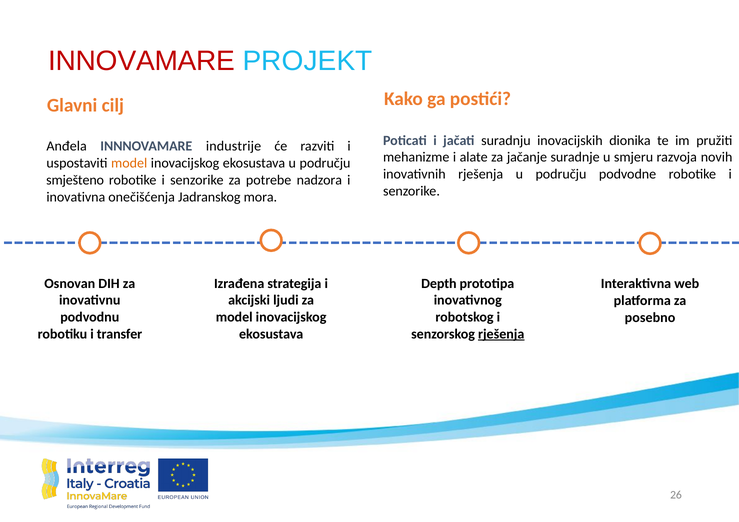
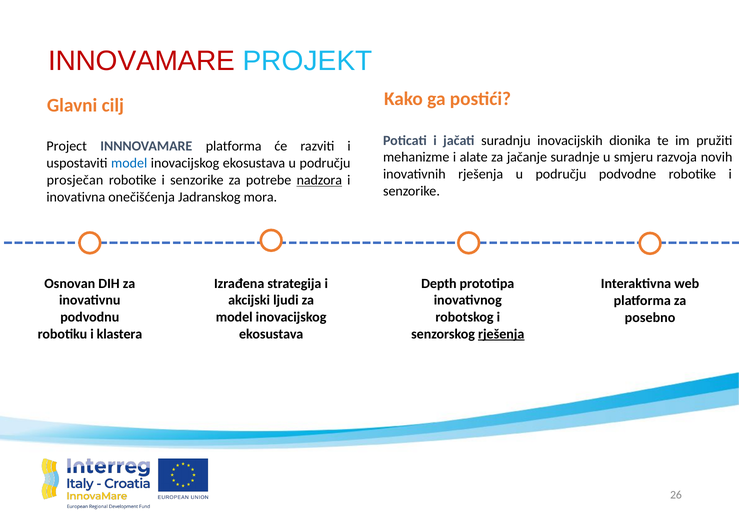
Anđela: Anđela -> Project
INNNOVAMARE industrije: industrije -> platforma
model at (129, 163) colour: orange -> blue
smješteno: smješteno -> prosječan
nadzora underline: none -> present
transfer: transfer -> klastera
